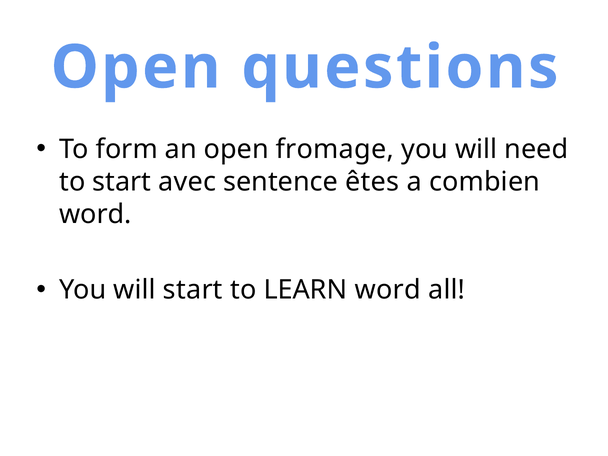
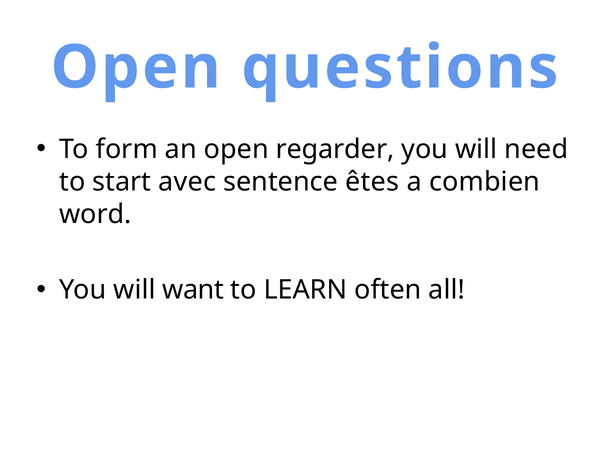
fromage: fromage -> regarder
will start: start -> want
LEARN word: word -> often
